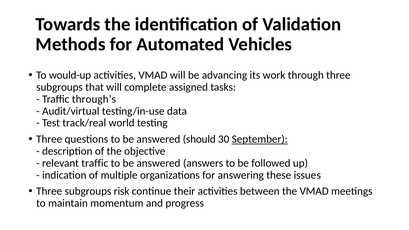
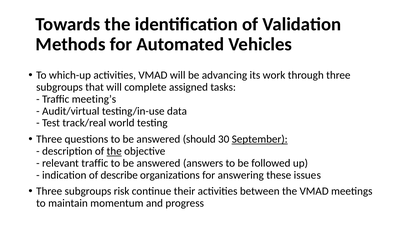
would-up: would-up -> which-up
through’s: through’s -> meeting’s
the at (114, 151) underline: none -> present
multiple: multiple -> describe
